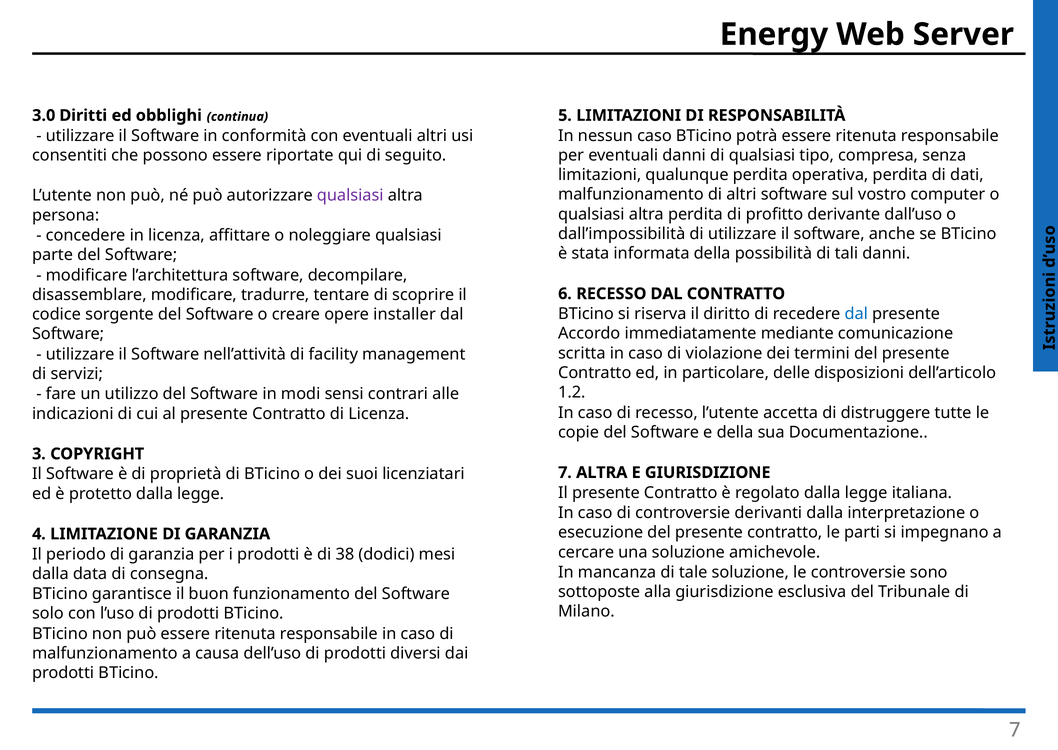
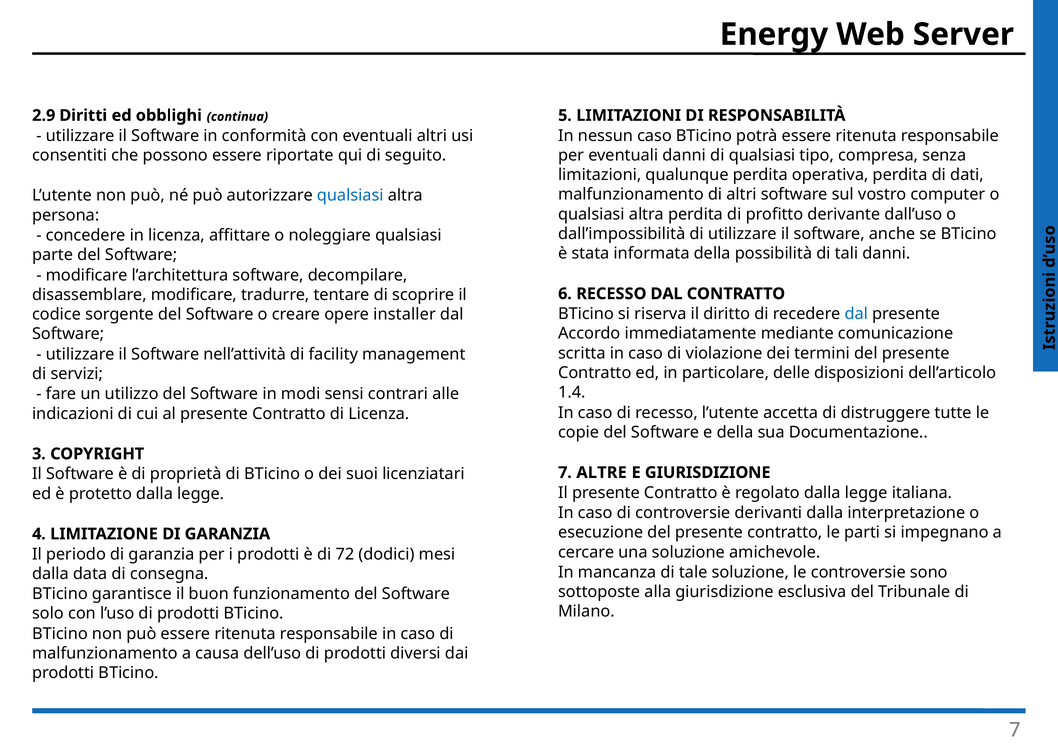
3.0: 3.0 -> 2.9
qualsiasi at (350, 196) colour: purple -> blue
1.2: 1.2 -> 1.4
7 ALTRA: ALTRA -> ALTRE
38: 38 -> 72
